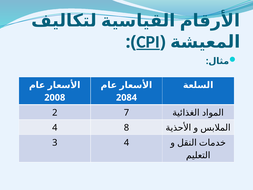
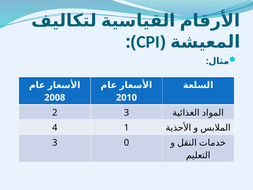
CPI underline: present -> none
2084: 2084 -> 2010
2 7: 7 -> 3
8: 8 -> 1
3 4: 4 -> 0
